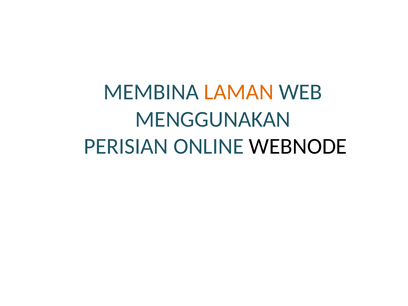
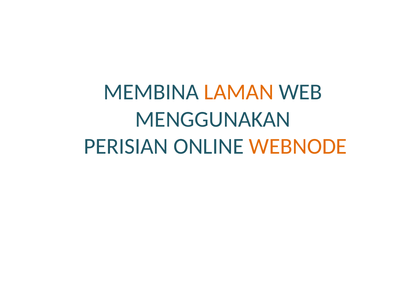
WEBNODE colour: black -> orange
